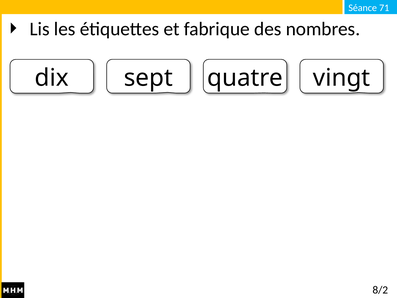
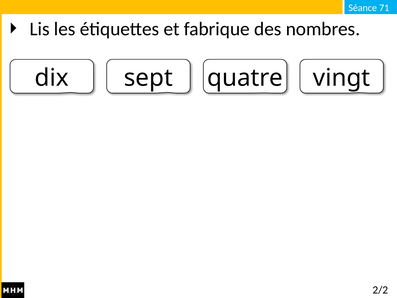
8/2: 8/2 -> 2/2
